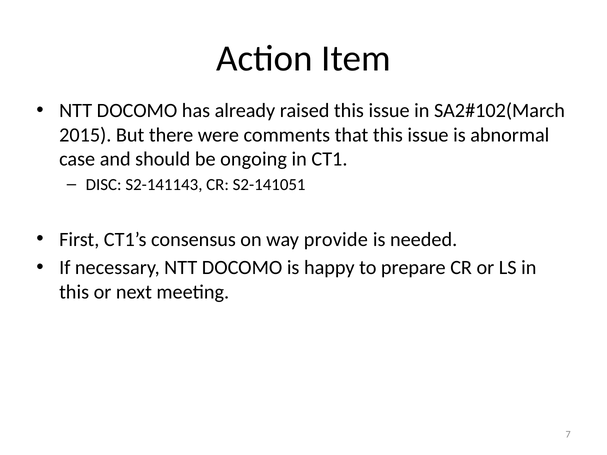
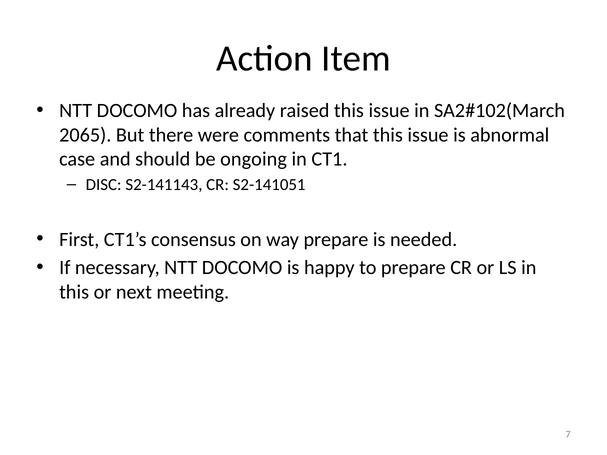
2015: 2015 -> 2065
way provide: provide -> prepare
